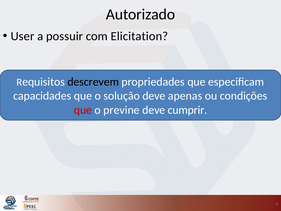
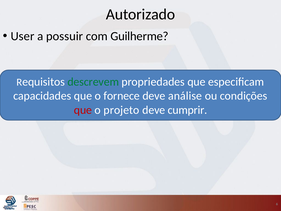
Elicitation: Elicitation -> Guilherme
descrevem colour: black -> green
solução: solução -> fornece
apenas: apenas -> análise
previne: previne -> projeto
